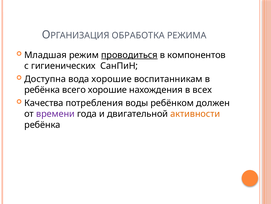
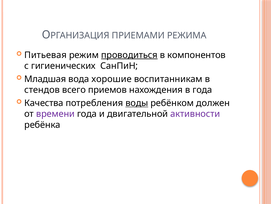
ОБРАБОТКА: ОБРАБОТКА -> ПРИЕМАМИ
Младшая: Младшая -> Питьевая
Доступна: Доступна -> Младшая
ребёнка at (42, 90): ребёнка -> стендов
всего хорошие: хорошие -> приемов
в всех: всех -> года
воды underline: none -> present
активности colour: orange -> purple
